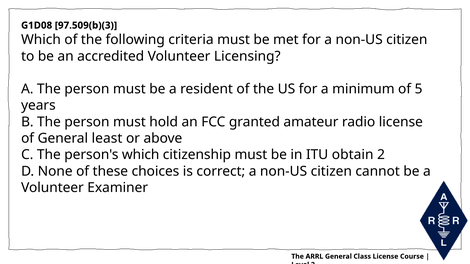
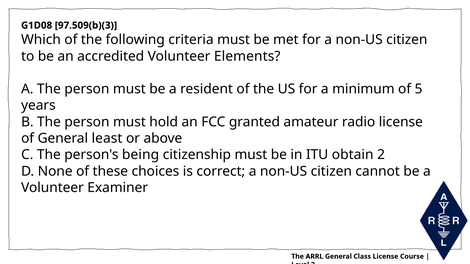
Licensing: Licensing -> Elements
person's which: which -> being
